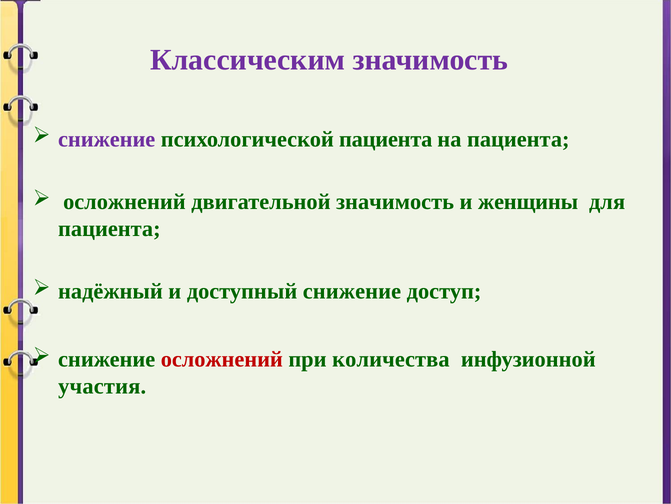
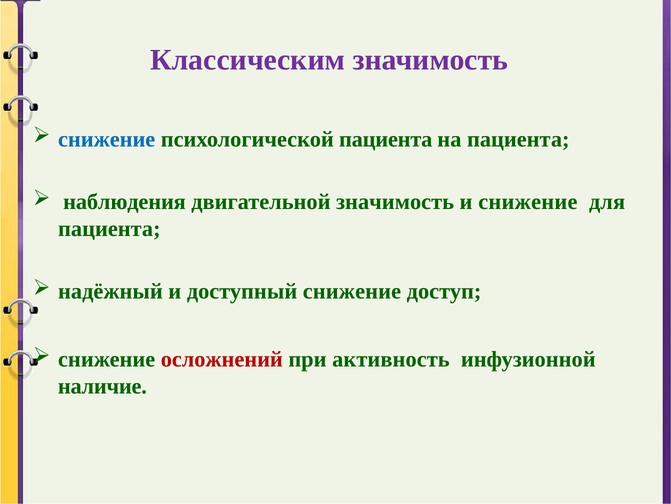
снижение at (107, 139) colour: purple -> blue
осложнений at (124, 202): осложнений -> наблюдения
и женщины: женщины -> снижение
количества: количества -> активность
участия: участия -> наличие
